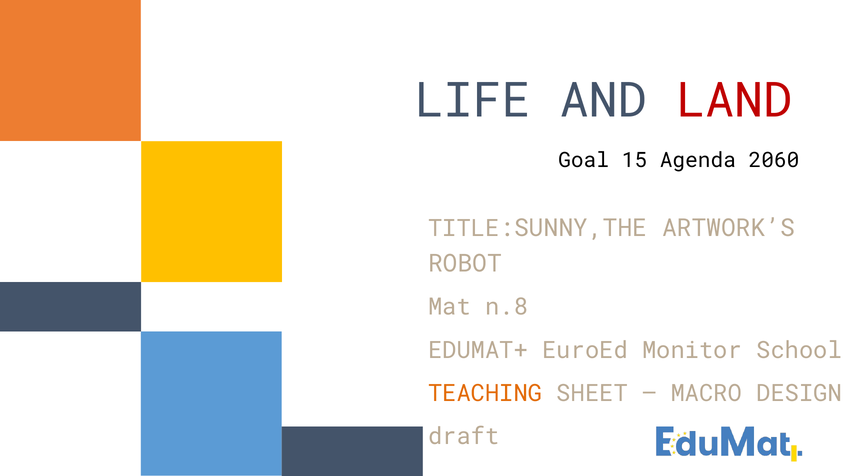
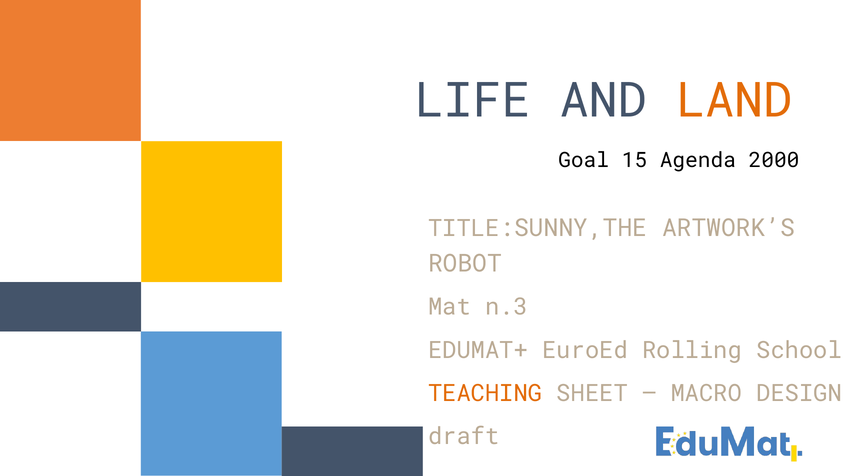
LAND colour: red -> orange
2060: 2060 -> 2000
n.8: n.8 -> n.3
Monitor: Monitor -> Rolling
